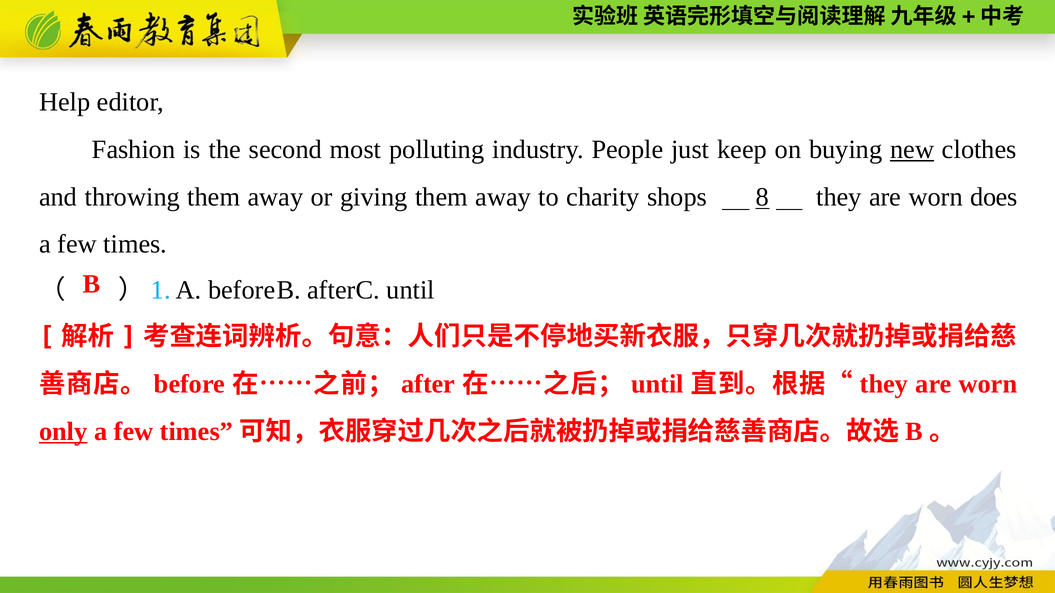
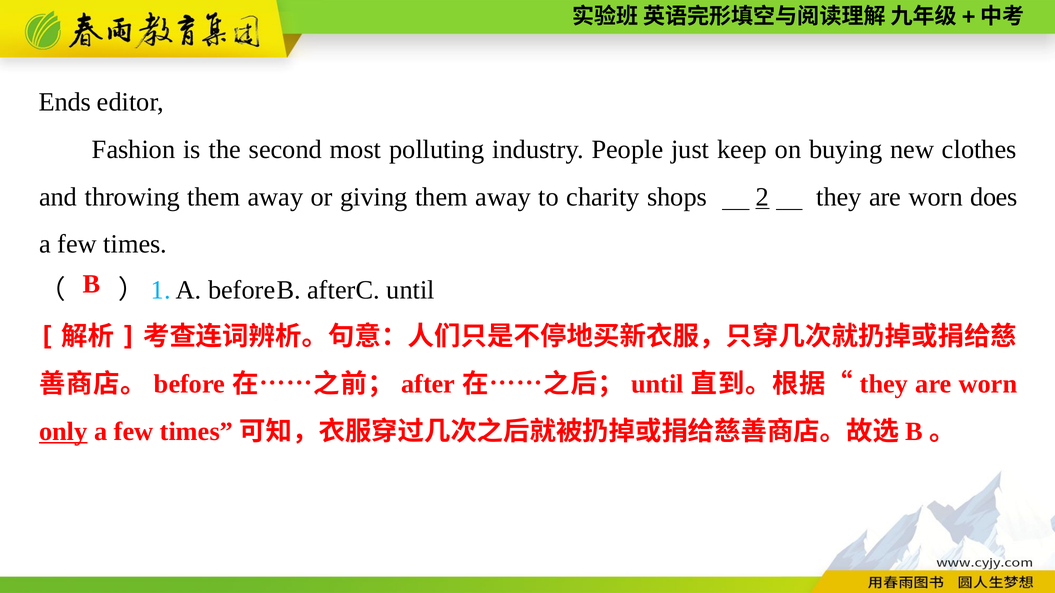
Help: Help -> Ends
new underline: present -> none
8: 8 -> 2
